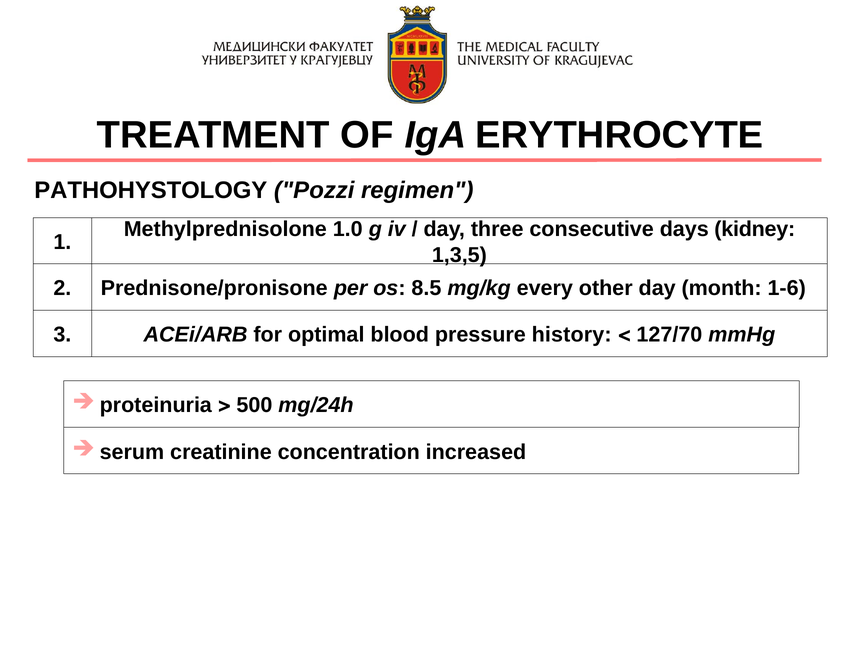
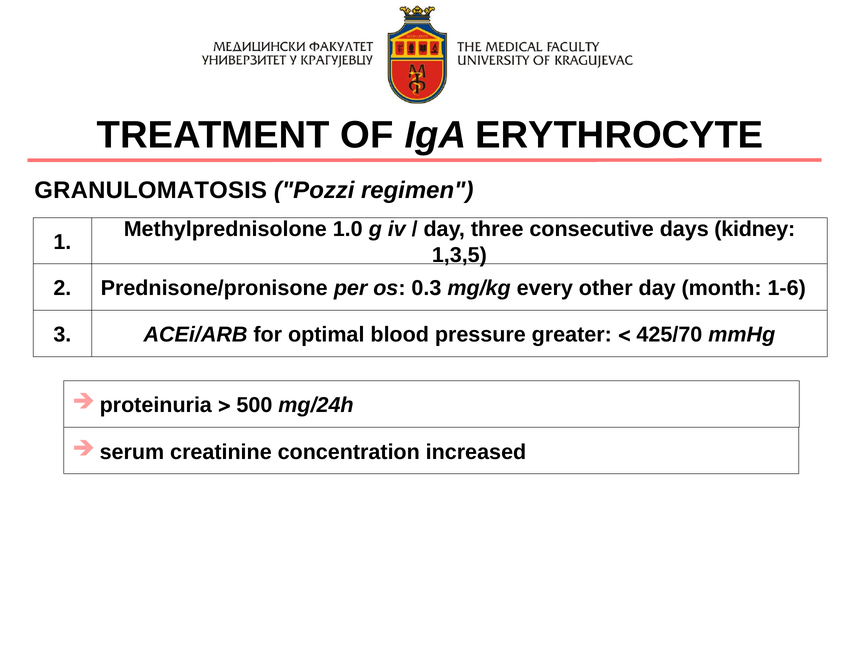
PATHOHYSTOLOGY: PATHOHYSTOLOGY -> GRANULOMATOSIS
8.5: 8.5 -> 0.3
history: history -> greater
127/70: 127/70 -> 425/70
